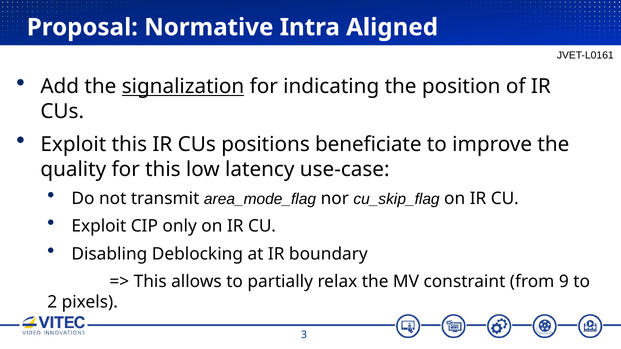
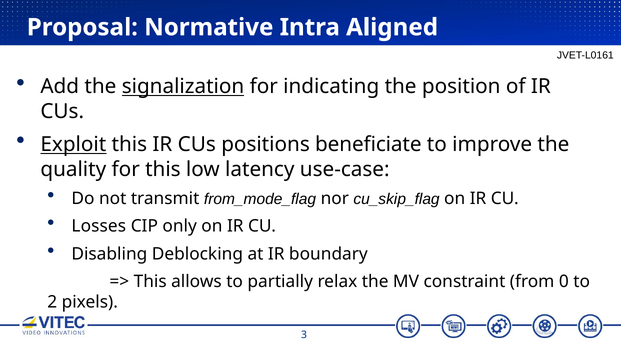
Exploit at (73, 145) underline: none -> present
area_mode_flag: area_mode_flag -> from_mode_flag
Exploit at (99, 226): Exploit -> Losses
9: 9 -> 0
